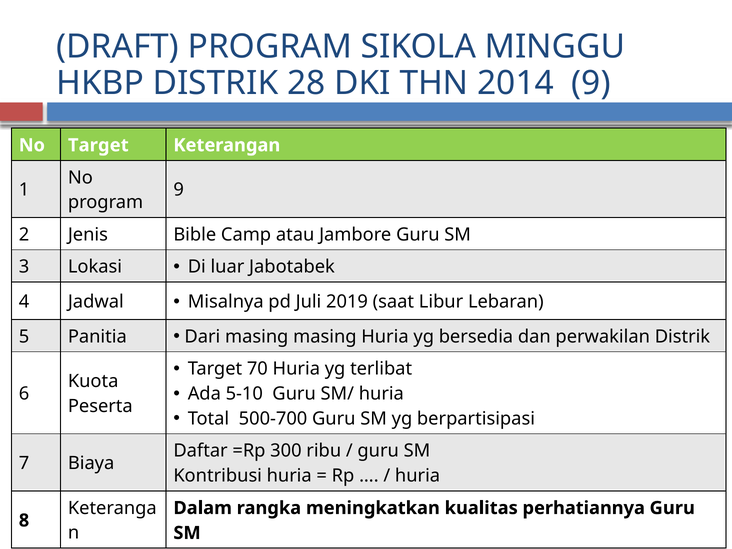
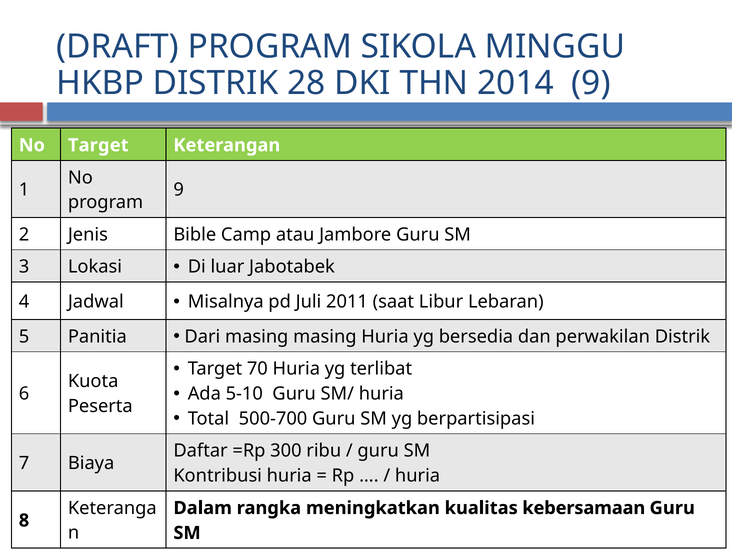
2019: 2019 -> 2011
perhatiannya: perhatiannya -> kebersamaan
